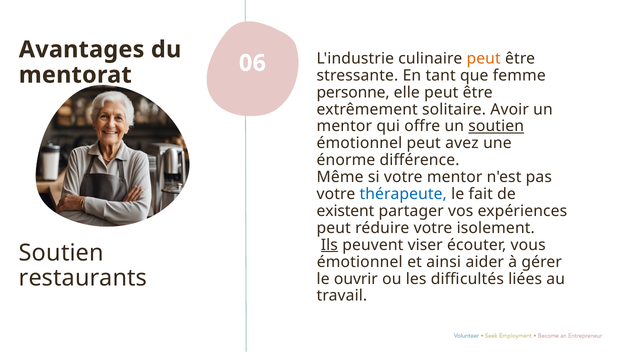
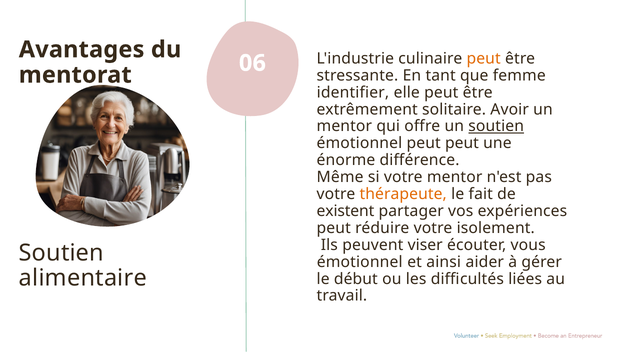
personne: personne -> identifier
peut avez: avez -> peut
thérapeute colour: blue -> orange
Ils underline: present -> none
restaurants: restaurants -> alimentaire
ouvrir: ouvrir -> début
